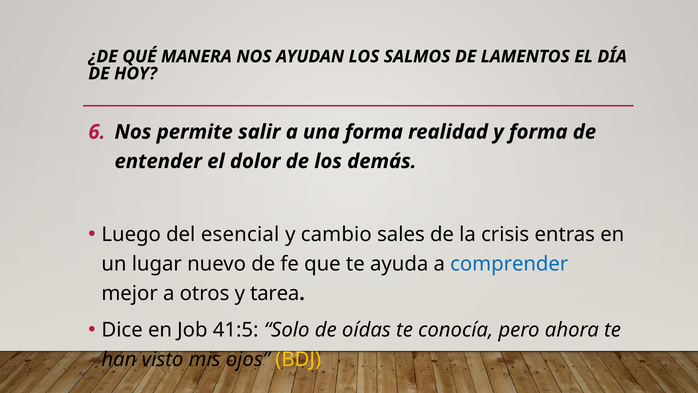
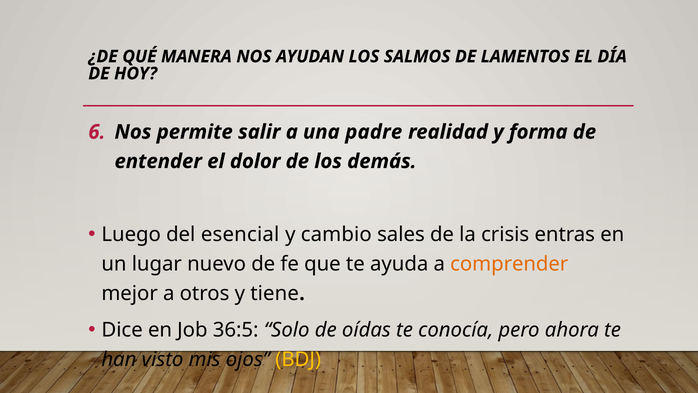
una forma: forma -> padre
comprender colour: blue -> orange
tarea: tarea -> tiene
41:5: 41:5 -> 36:5
